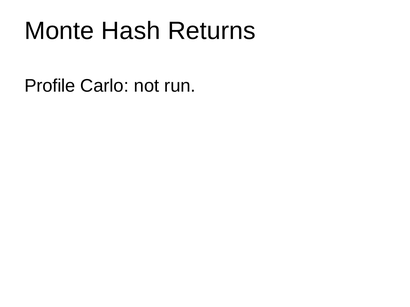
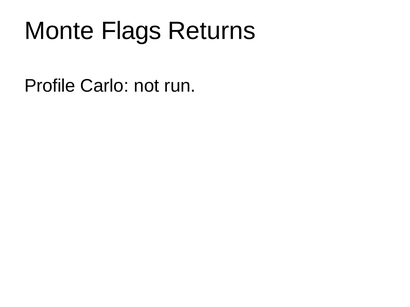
Hash: Hash -> Flags
